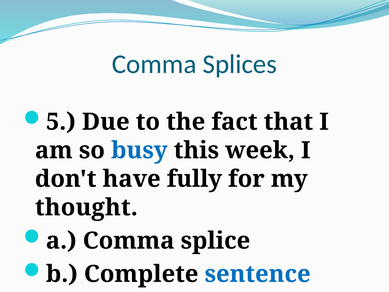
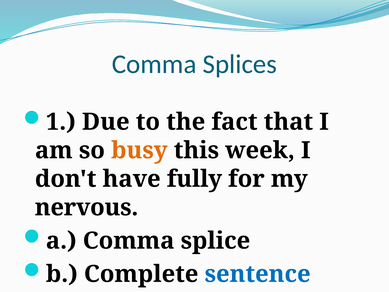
5: 5 -> 1
busy colour: blue -> orange
thought: thought -> nervous
